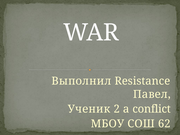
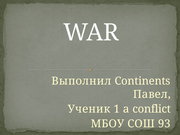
Resistance: Resistance -> Continents
2: 2 -> 1
62: 62 -> 93
